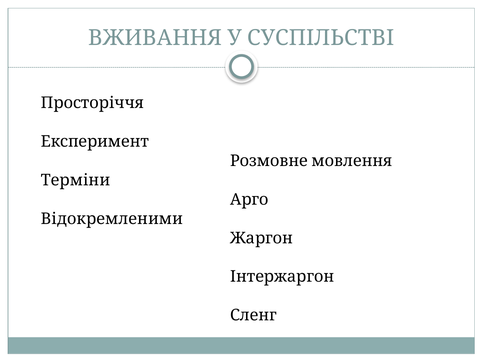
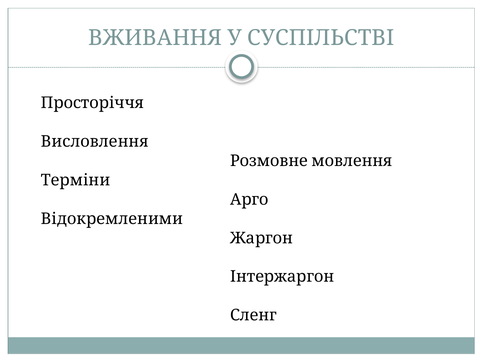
Експеримент: Експеримент -> Висловлення
